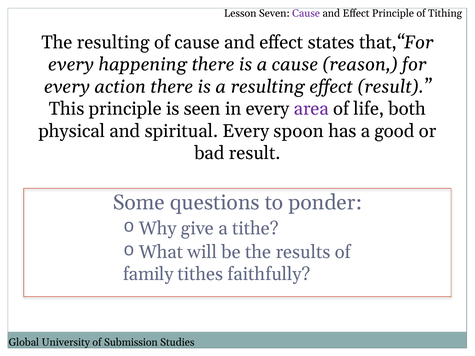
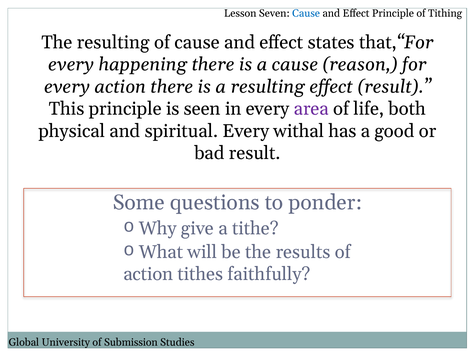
Cause at (306, 13) colour: purple -> blue
spoon: spoon -> withal
family at (148, 274): family -> action
